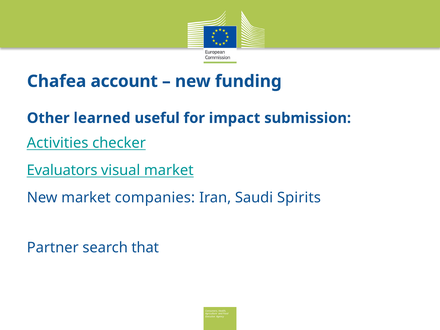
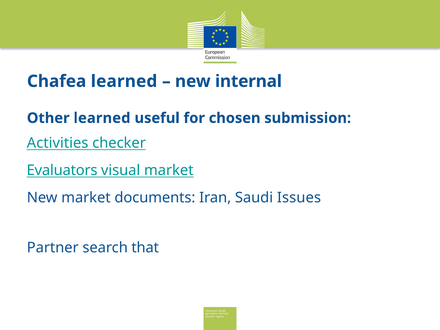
Chafea account: account -> learned
funding: funding -> internal
impact: impact -> chosen
companies: companies -> documents
Spirits: Spirits -> Issues
